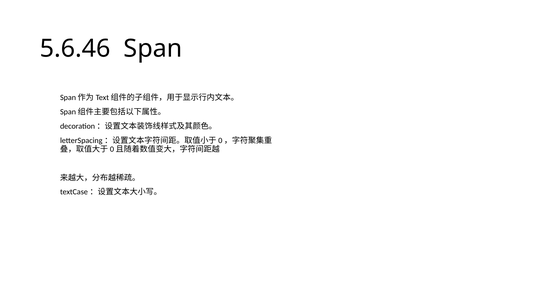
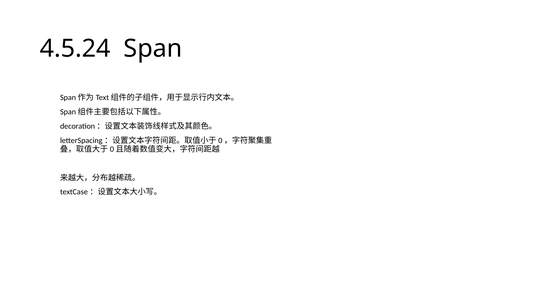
5.6.46: 5.6.46 -> 4.5.24
